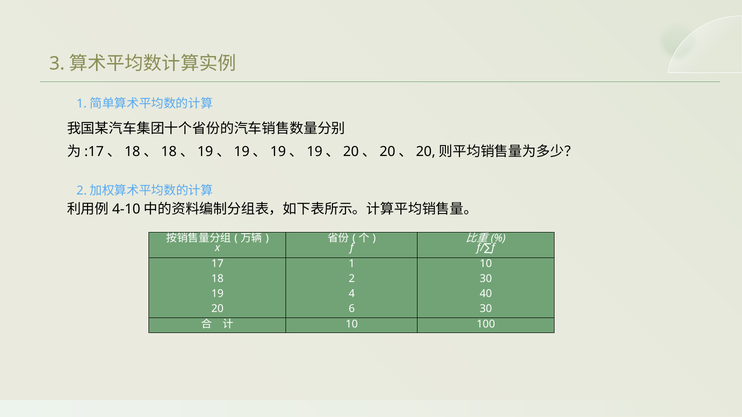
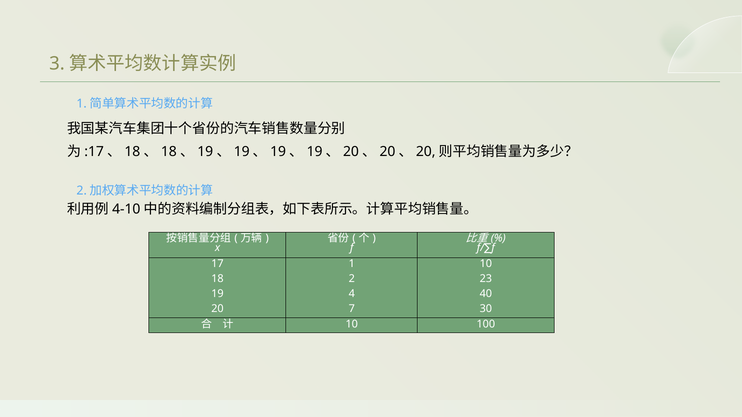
2 30: 30 -> 23
6: 6 -> 7
